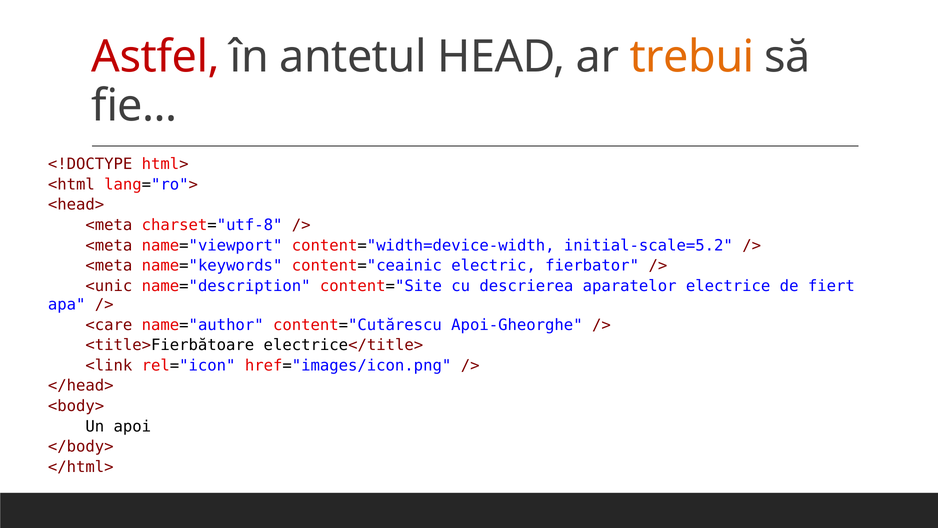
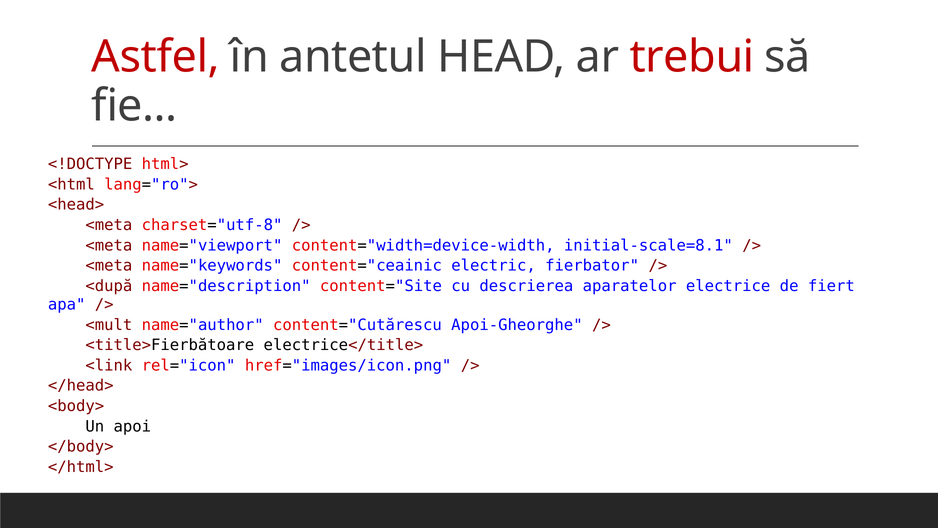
trebui colour: orange -> red
initial-scale=5.2: initial-scale=5.2 -> initial-scale=8.1
<unic: <unic -> <după
<care: <care -> <mult
